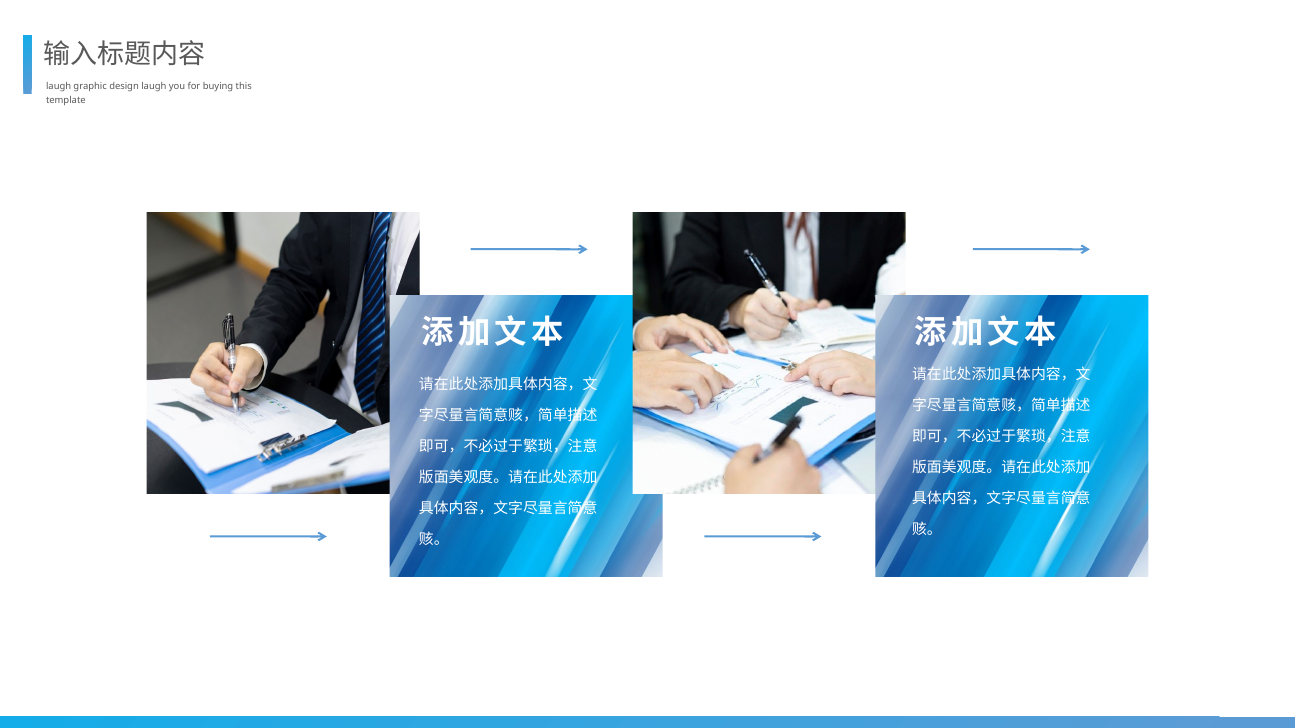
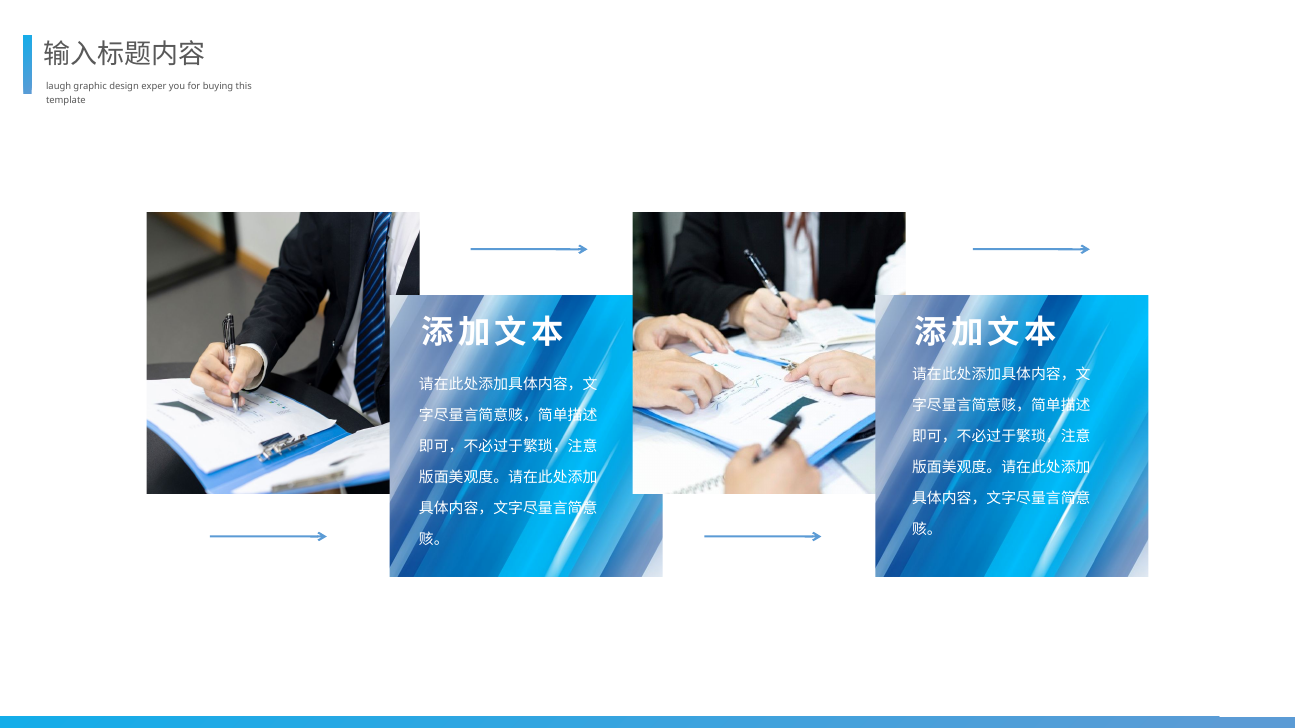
design laugh: laugh -> exper
